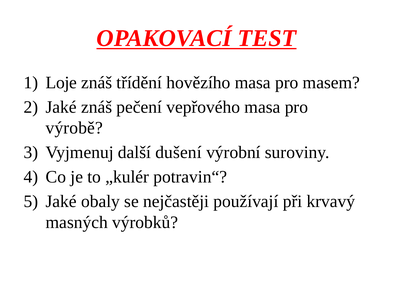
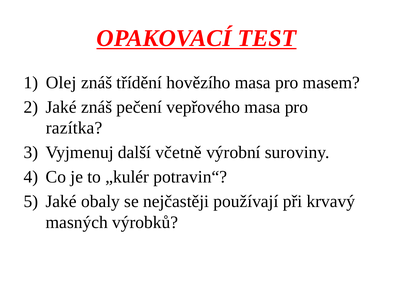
Loje: Loje -> Olej
výrobě: výrobě -> razítka
dušení: dušení -> včetně
